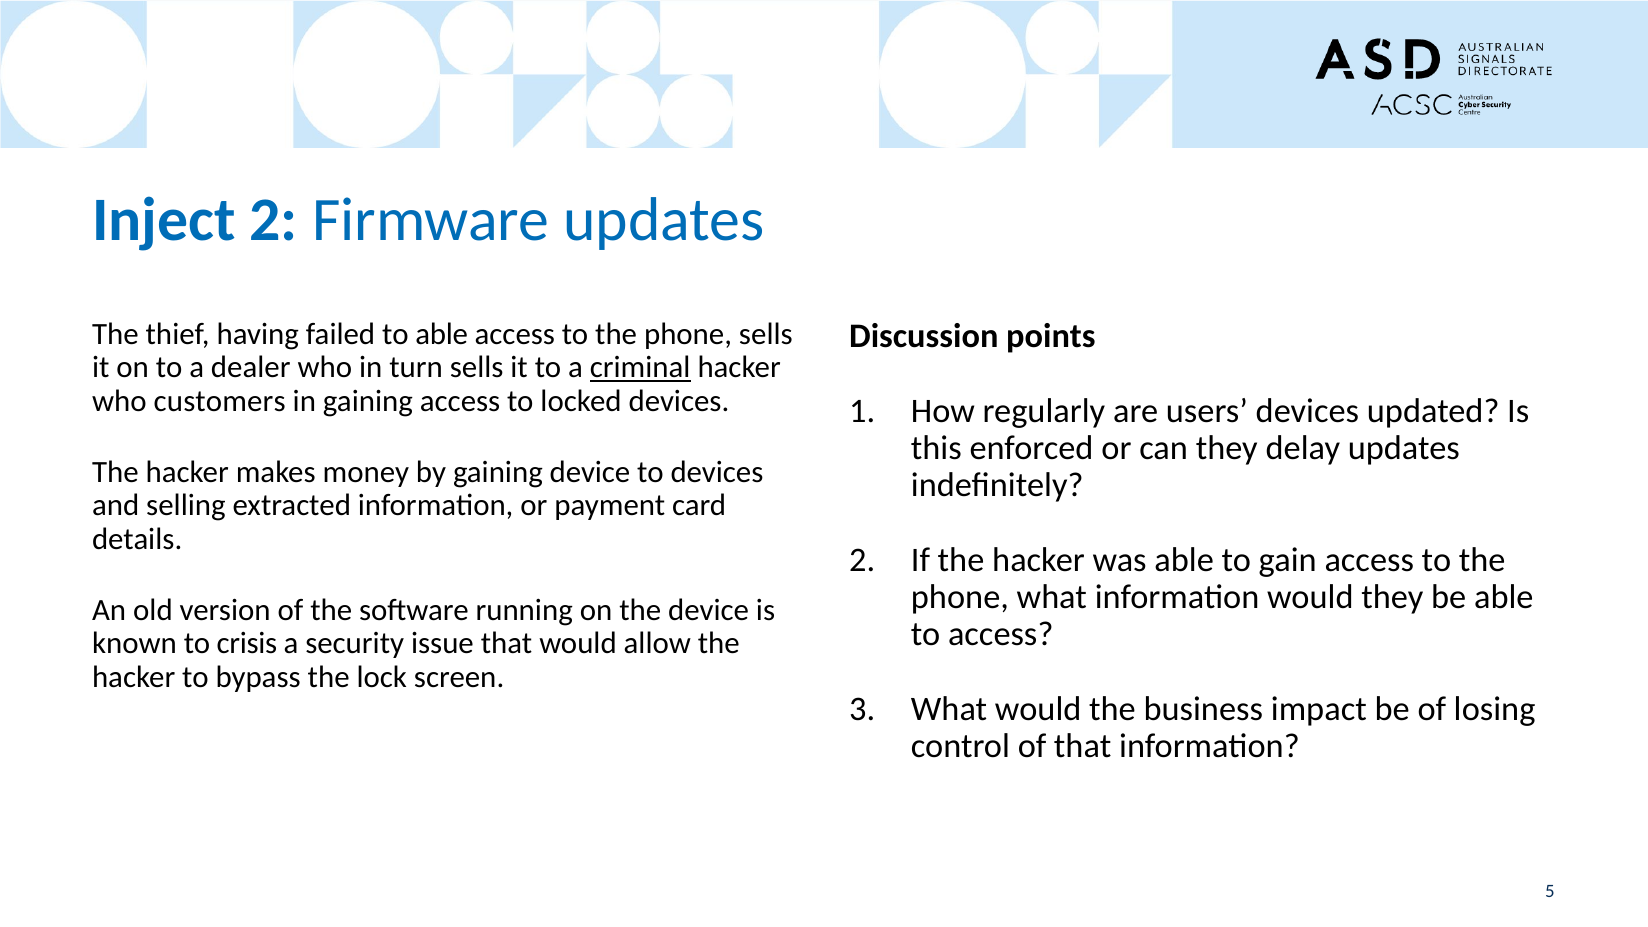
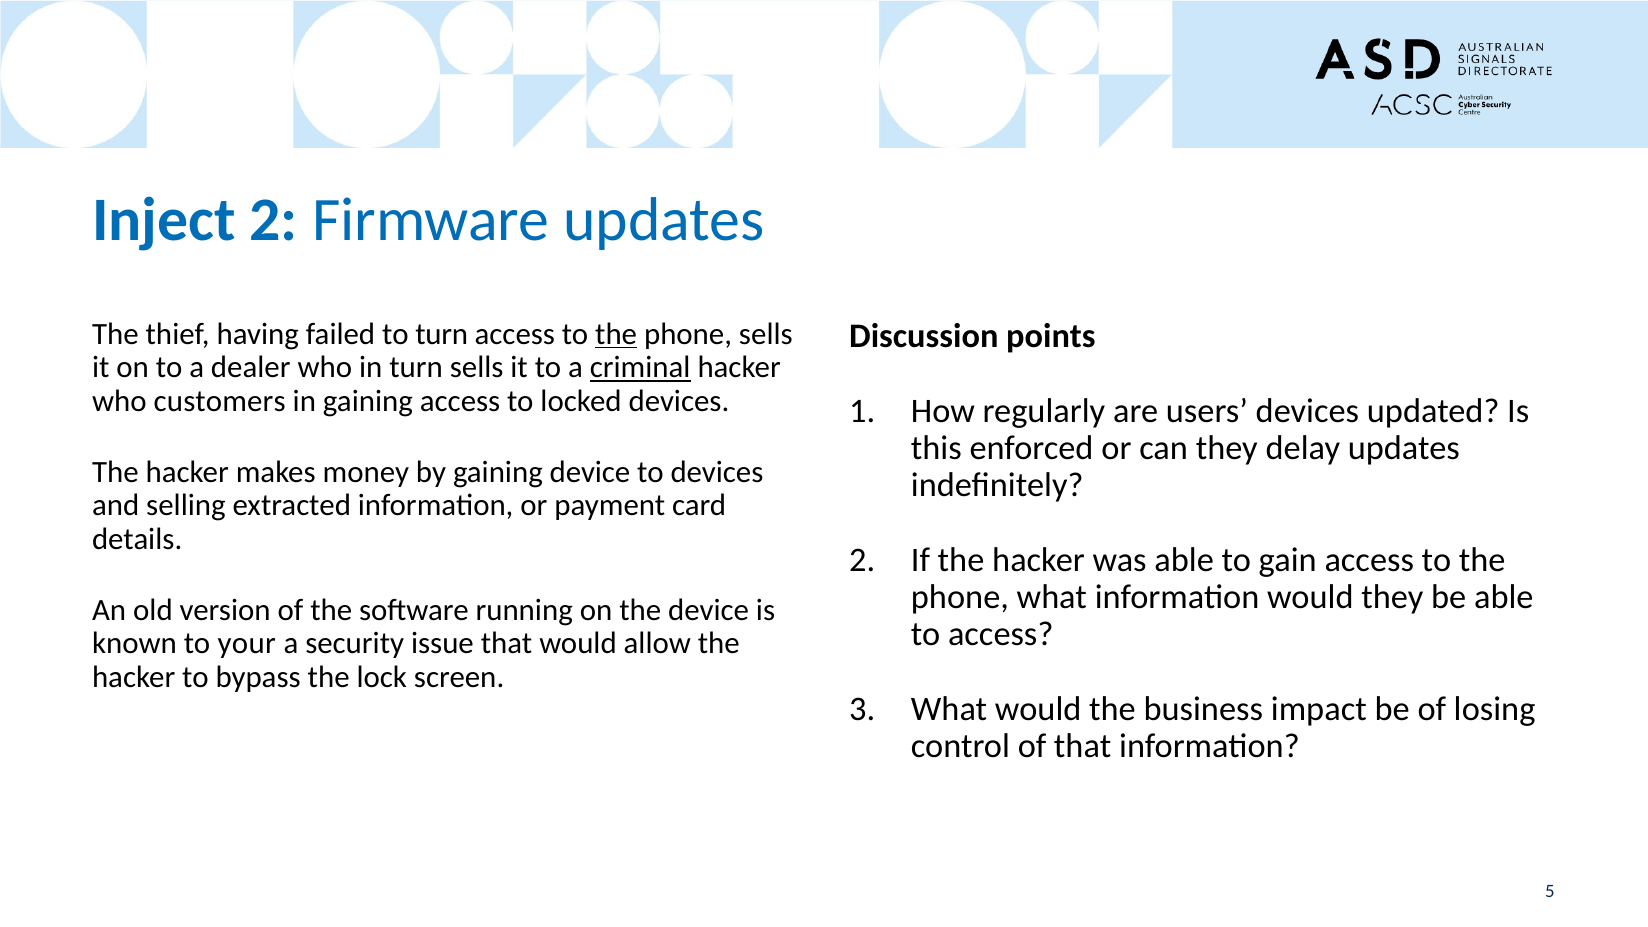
to able: able -> turn
the at (616, 334) underline: none -> present
crisis: crisis -> your
